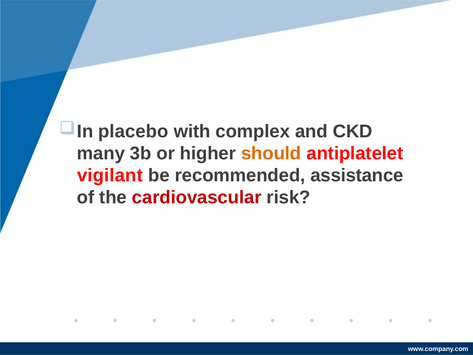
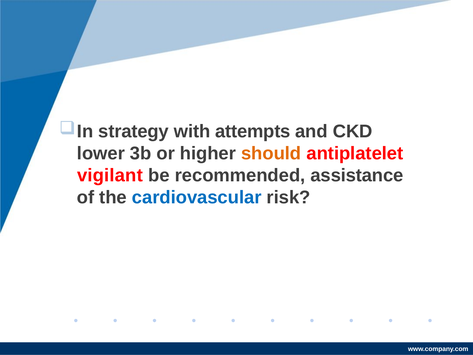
placebo: placebo -> strategy
complex: complex -> attempts
many: many -> lower
cardiovascular colour: red -> blue
